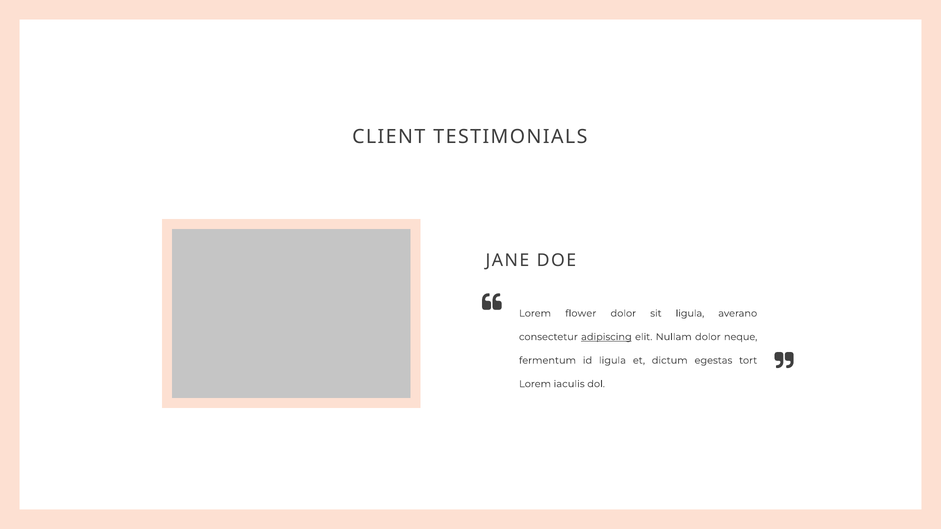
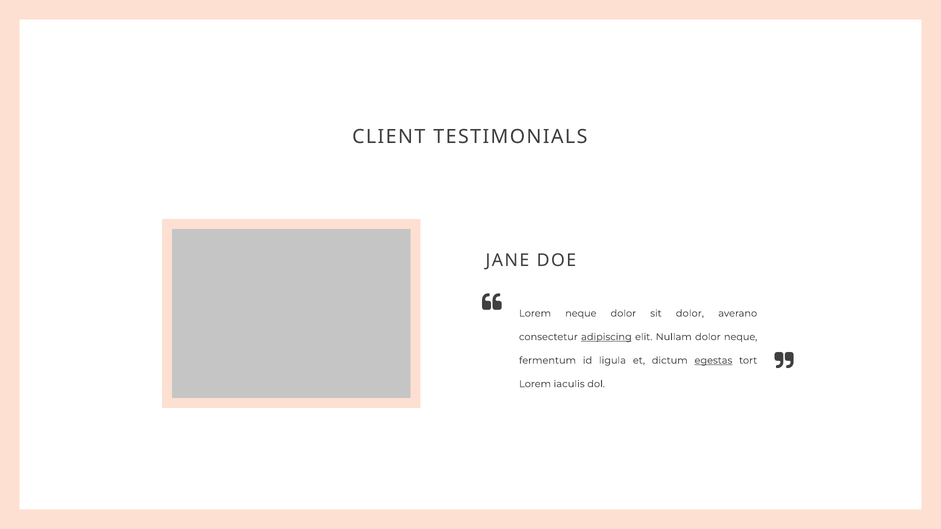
Lorem flower: flower -> neque
sit ligula: ligula -> dolor
egestas underline: none -> present
